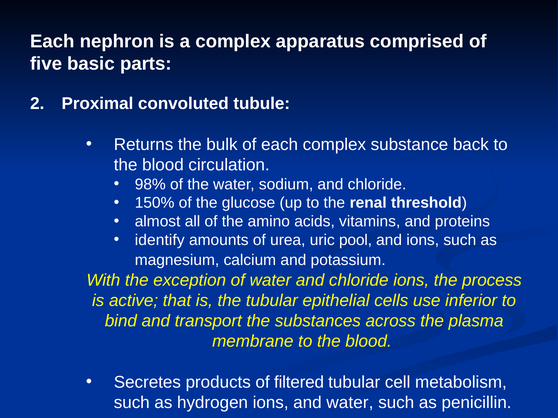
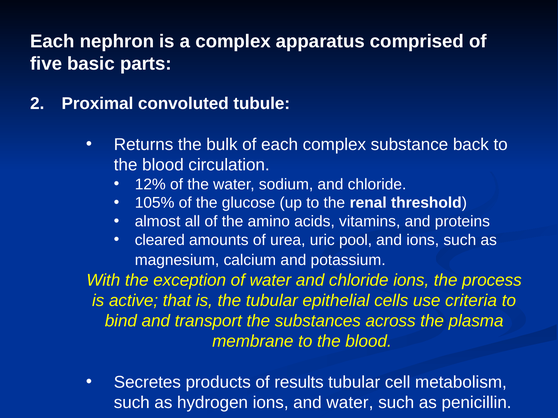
98%: 98% -> 12%
150%: 150% -> 105%
identify: identify -> cleared
inferior: inferior -> criteria
filtered: filtered -> results
